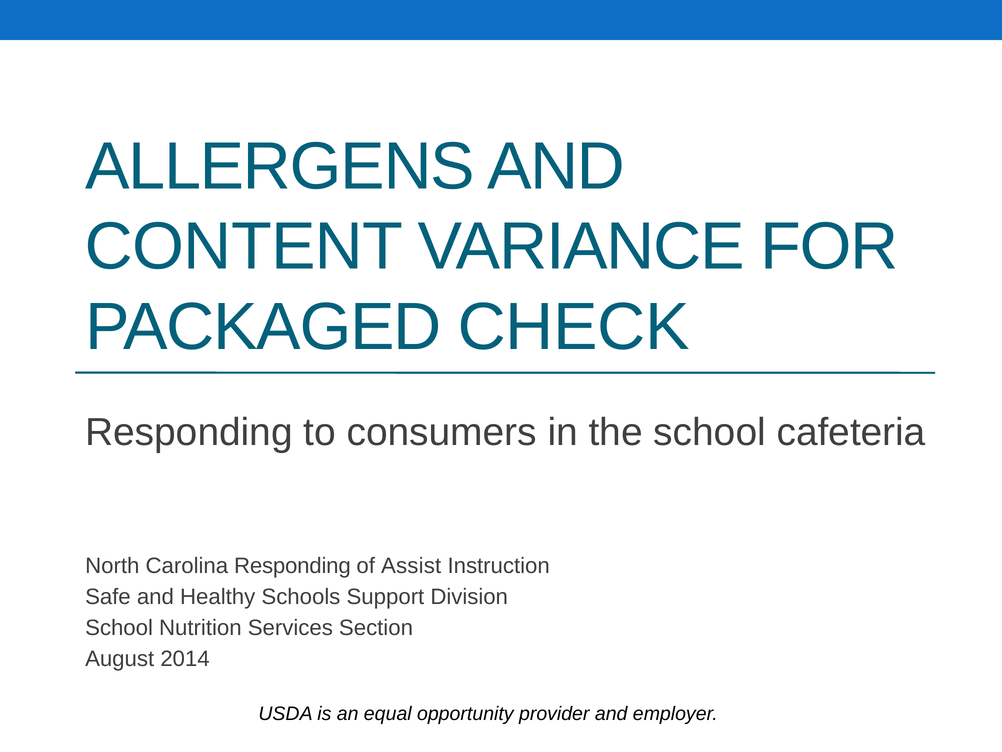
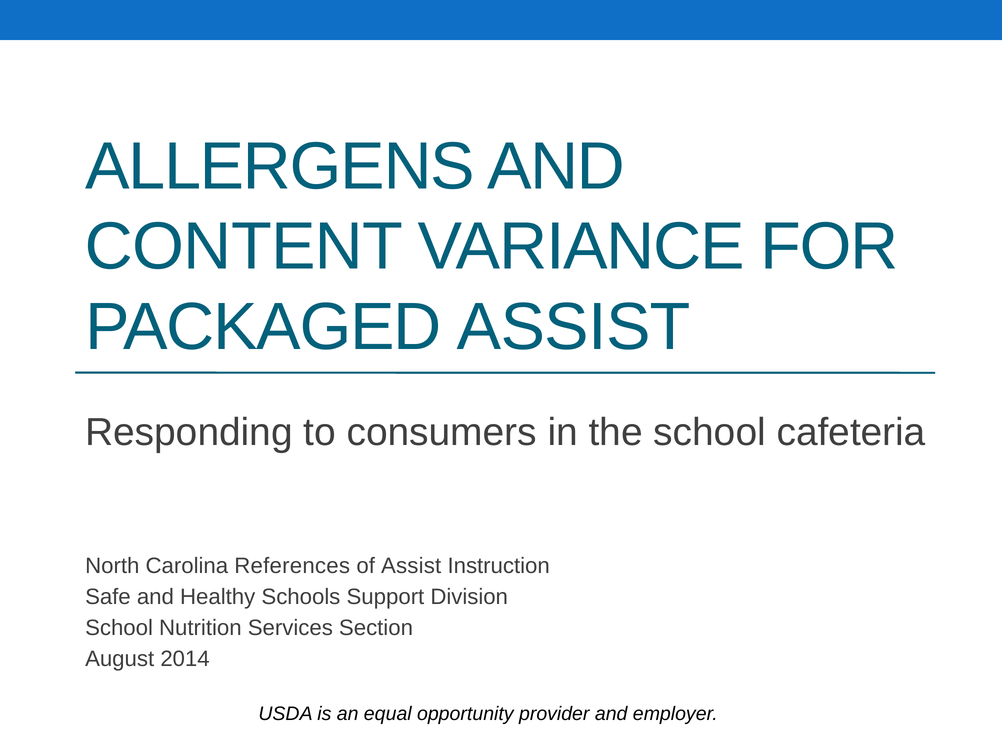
PACKAGED CHECK: CHECK -> ASSIST
Carolina Responding: Responding -> References
